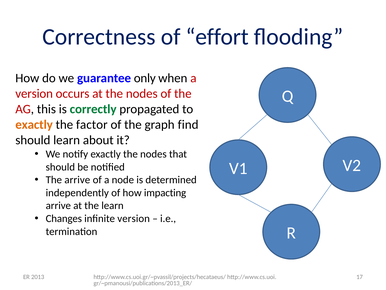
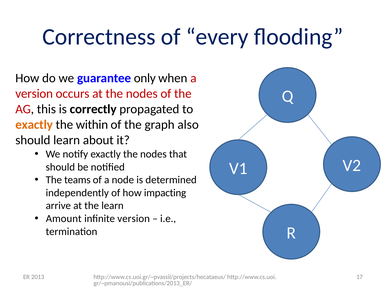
effort: effort -> every
correctly colour: green -> black
factor: factor -> within
find: find -> also
The arrive: arrive -> teams
Changes: Changes -> Amount
